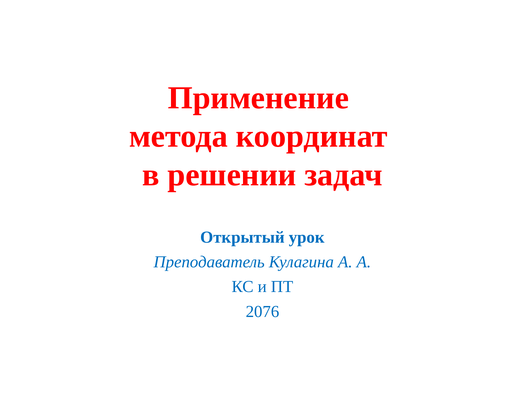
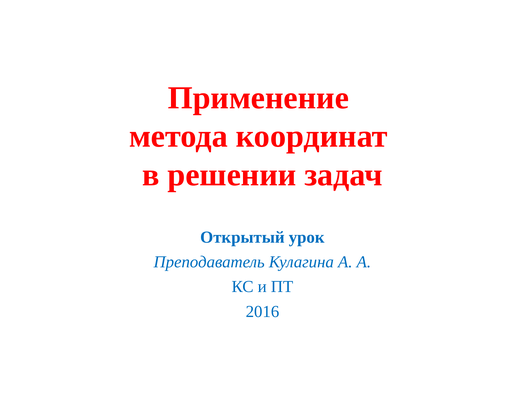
2076: 2076 -> 2016
